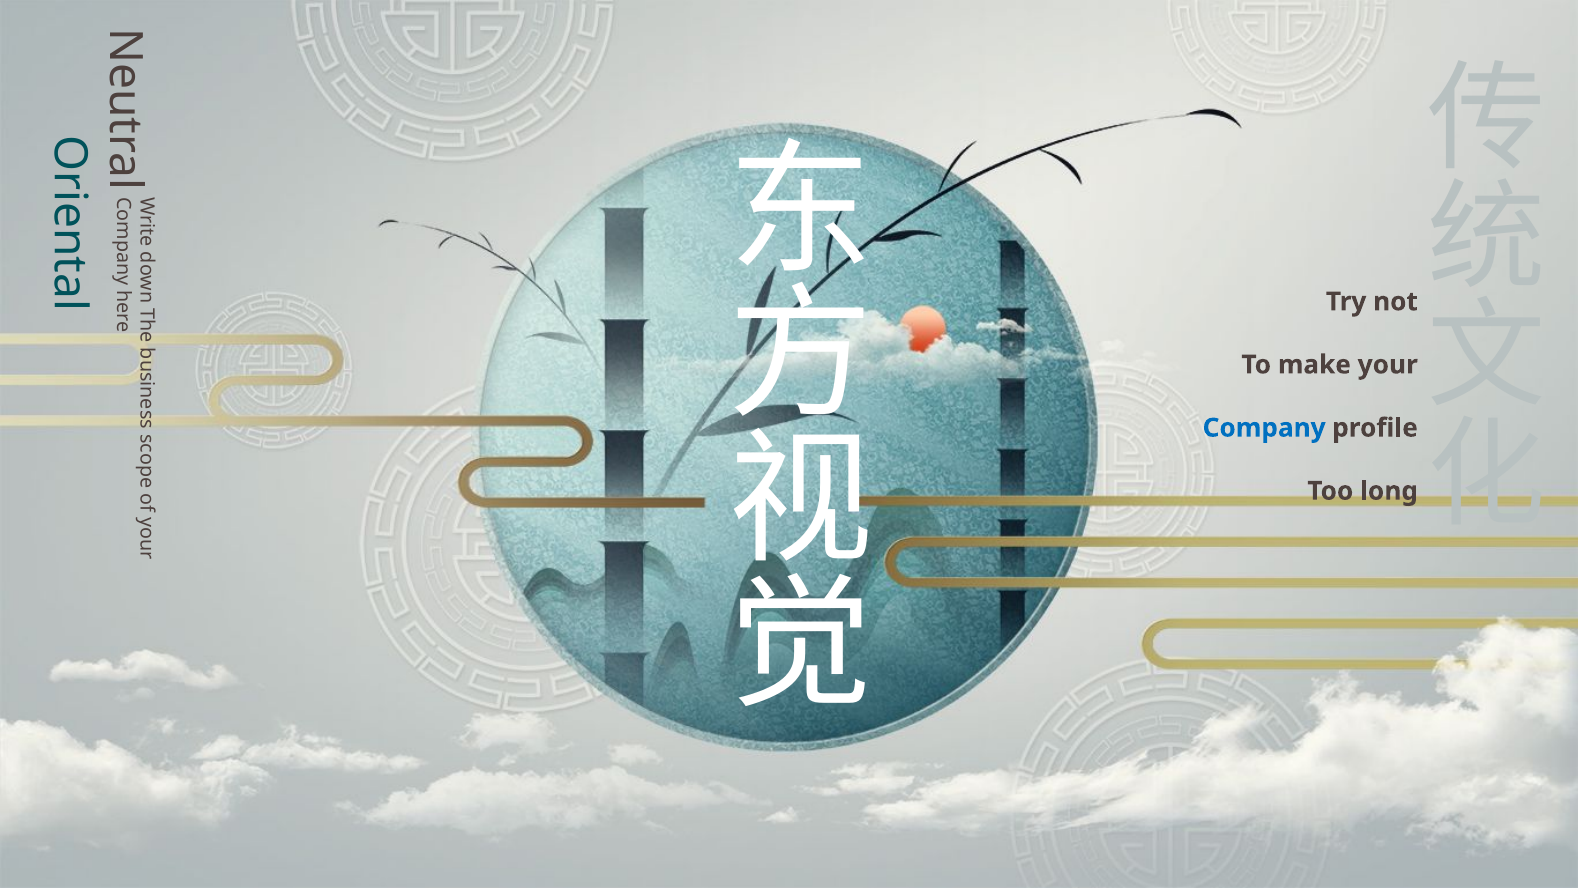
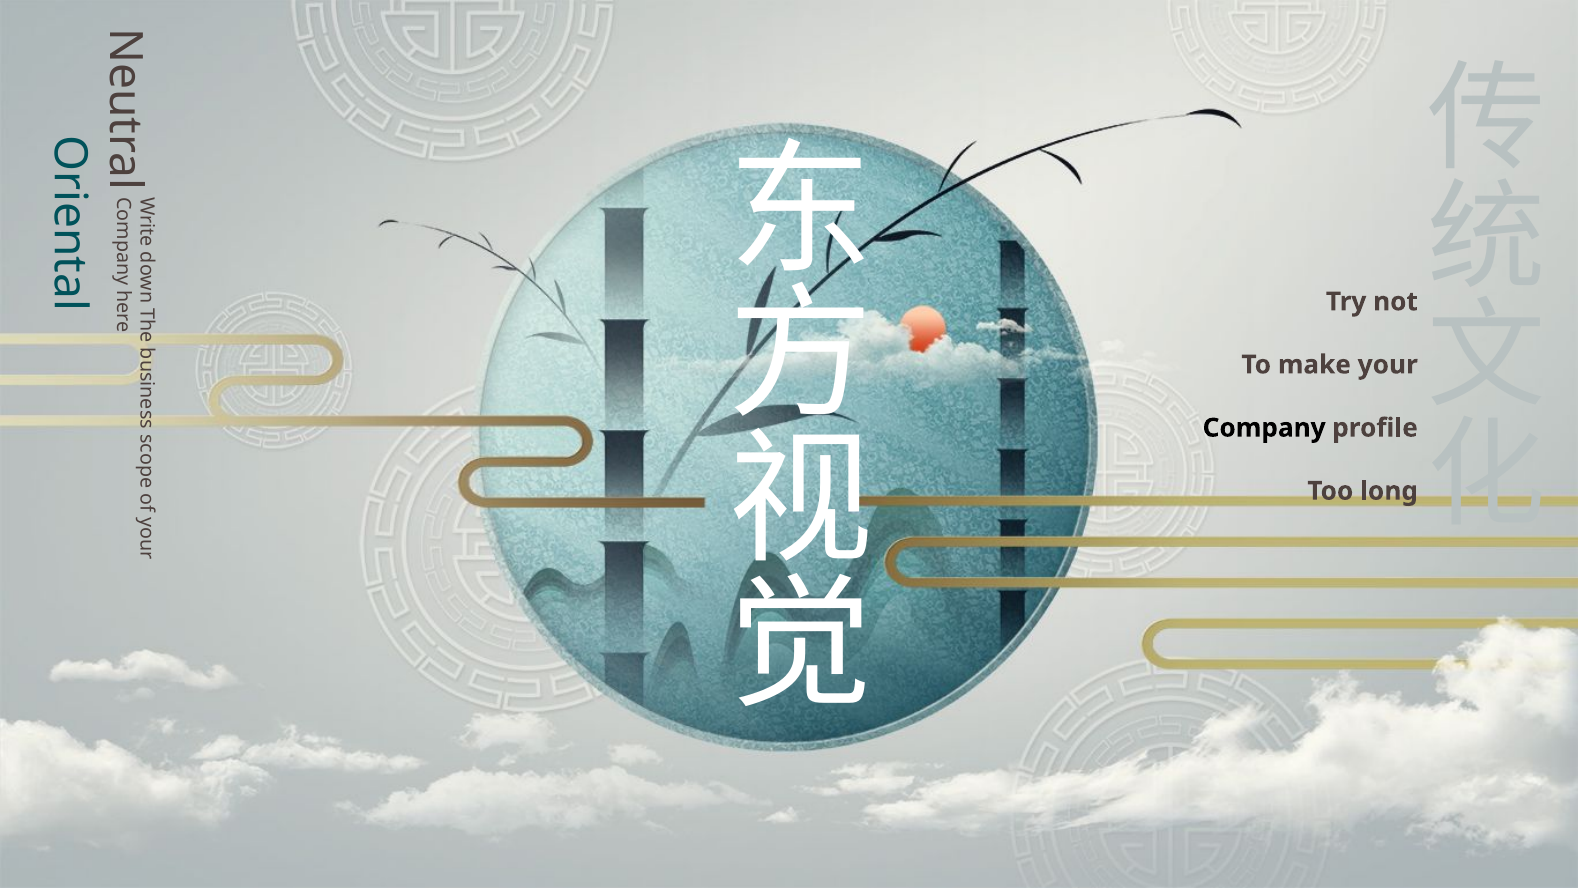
Company colour: blue -> black
